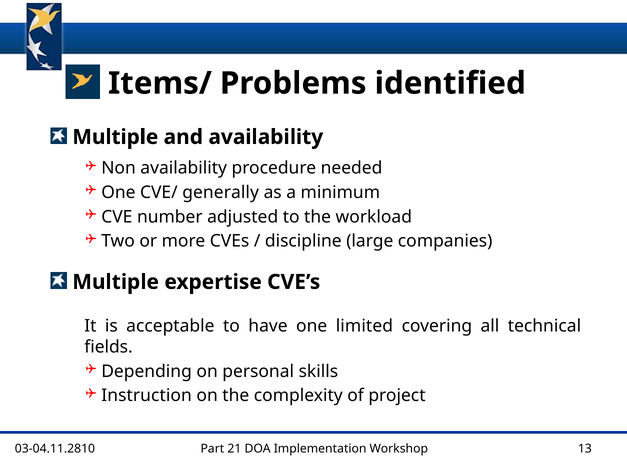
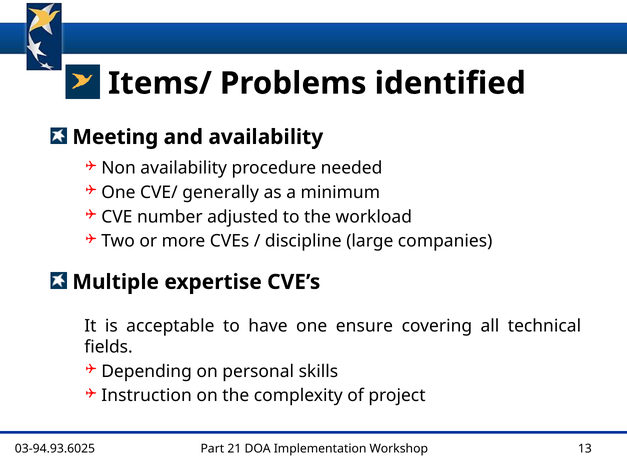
Multiple at (115, 137): Multiple -> Meeting
limited: limited -> ensure
03-04.11.2810: 03-04.11.2810 -> 03-94.93.6025
